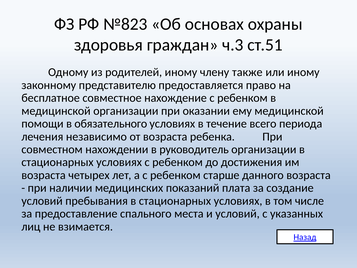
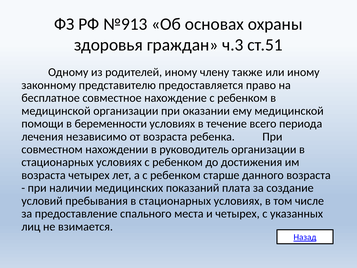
№823: №823 -> №913
обязательного: обязательного -> беременности
и условий: условий -> четырех
